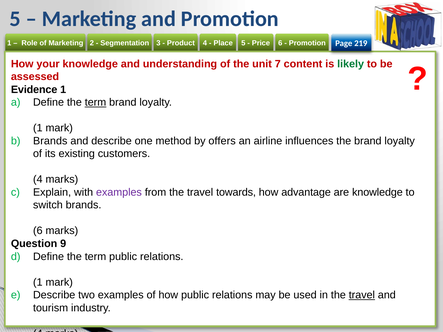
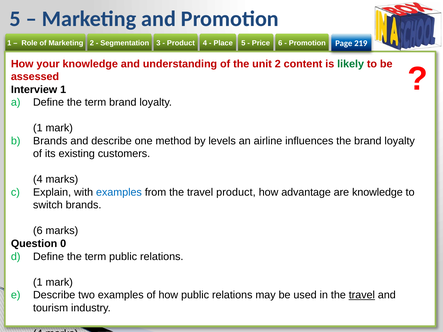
unit 7: 7 -> 2
Evidence: Evidence -> Interview
term at (95, 102) underline: present -> none
offers: offers -> levels
examples at (119, 192) colour: purple -> blue
travel towards: towards -> product
Question 9: 9 -> 0
